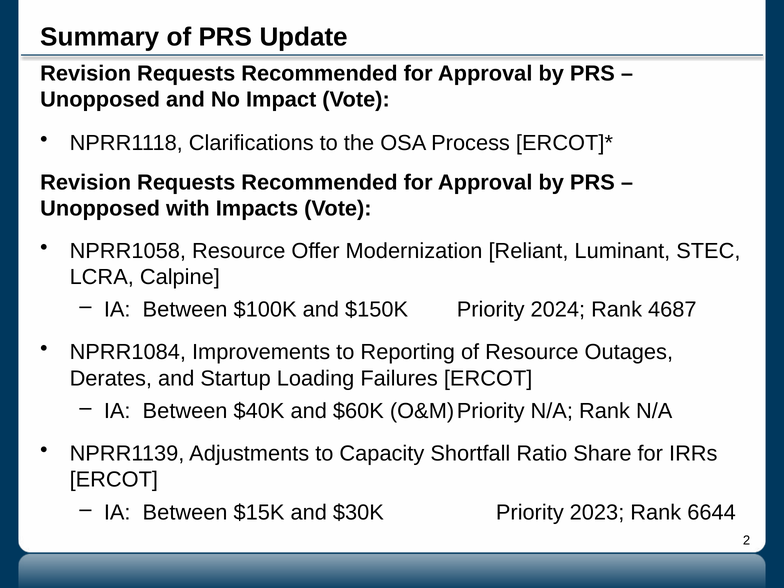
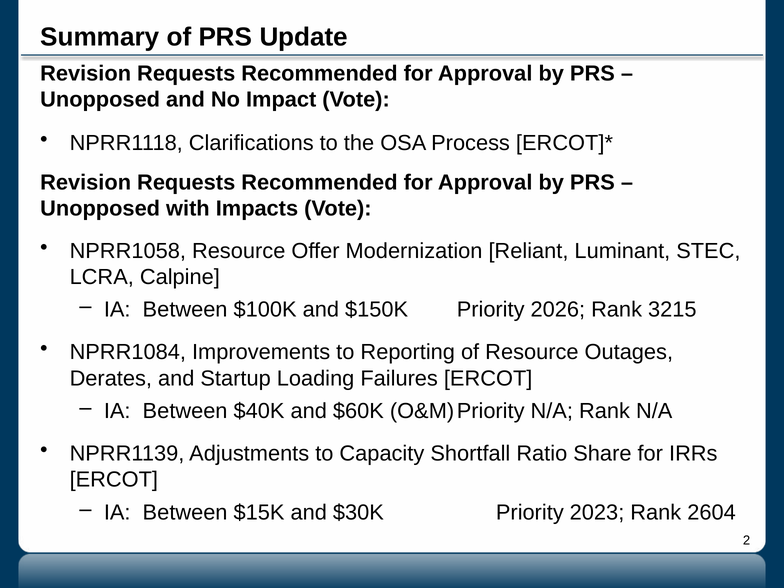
2024: 2024 -> 2026
4687: 4687 -> 3215
6644: 6644 -> 2604
